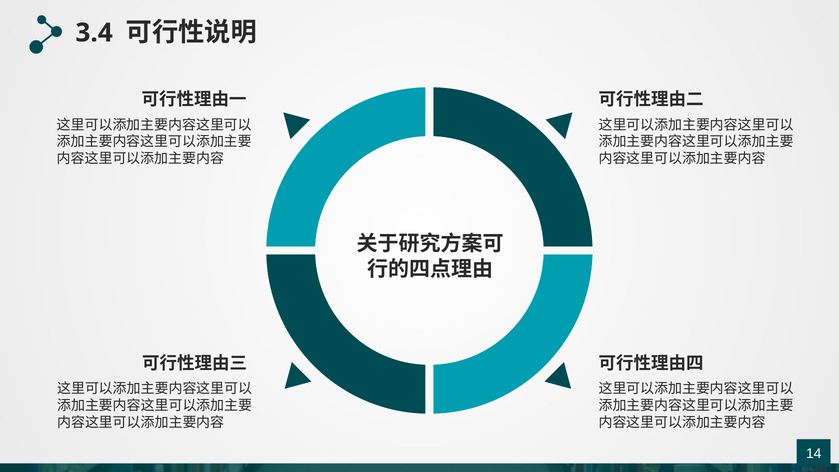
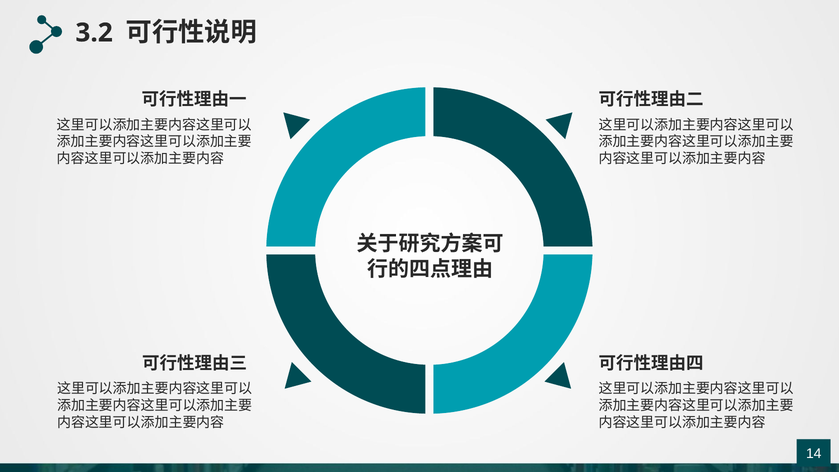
3.4: 3.4 -> 3.2
